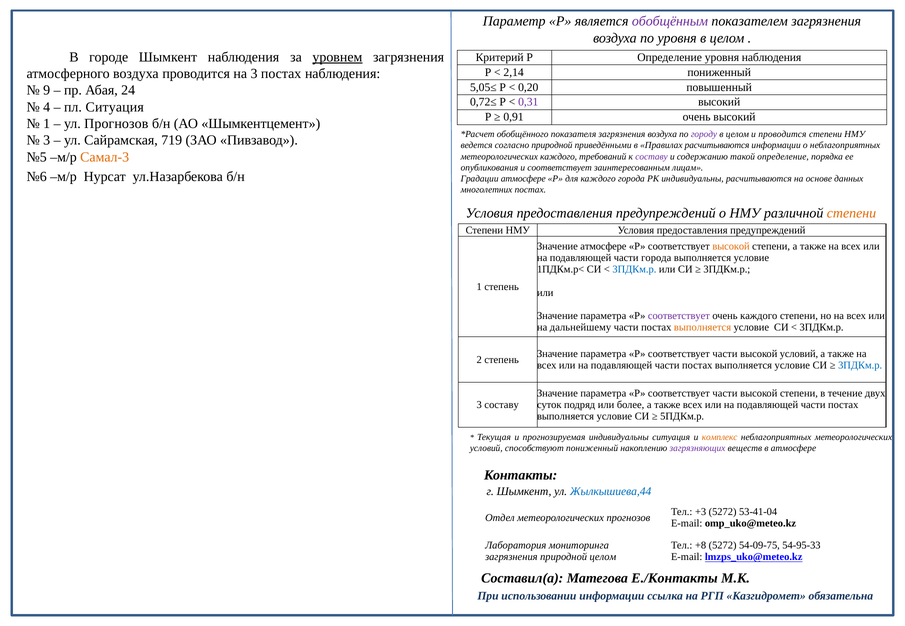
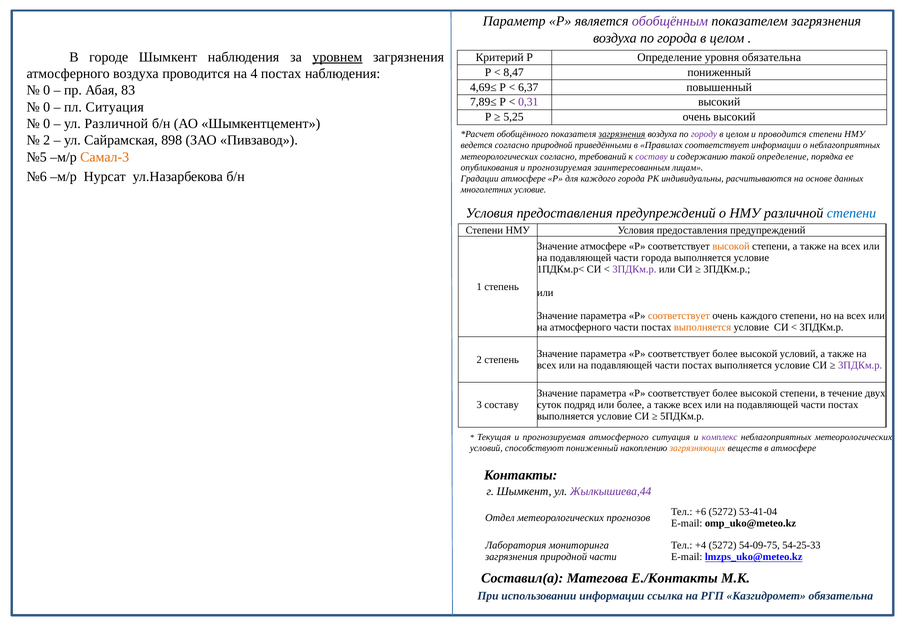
по уровня: уровня -> города
уровня наблюдения: наблюдения -> обязательна
2,14: 2,14 -> 8,47
на 3: 3 -> 4
5,05≤: 5,05≤ -> 4,69≤
0,20: 0,20 -> 6,37
9 at (47, 90): 9 -> 0
24: 24 -> 83
0,72≤: 0,72≤ -> 7,89≤
4 at (47, 107): 4 -> 0
0,91: 0,91 -> 5,25
1 at (47, 124): 1 -> 0
ул Прогнозов: Прогнозов -> Различной
загрязнения at (622, 134) underline: none -> present
3 at (47, 141): 3 -> 2
719: 719 -> 898
Правилах расчитываются: расчитываются -> соответствует
метеорологических каждого: каждого -> согласно
опубликования и соответствует: соответствует -> прогнозируемая
многолетних постах: постах -> условие
степени at (851, 213) colour: orange -> blue
3ПДКм.р at (634, 270) colour: blue -> purple
соответствует at (679, 316) colour: purple -> orange
на дальнейшему: дальнейшему -> атмосферного
части at (725, 354): части -> более
3ПДКм.р at (860, 366) colour: blue -> purple
части at (725, 394): части -> более
прогнозируемая индивидуальны: индивидуальны -> атмосферного
комплекс colour: orange -> purple
загрязняющих colour: purple -> orange
Жылкышиева,44 colour: blue -> purple
+3: +3 -> +6
+8: +8 -> +4
54-95-33: 54-95-33 -> 54-25-33
природной целом: целом -> части
